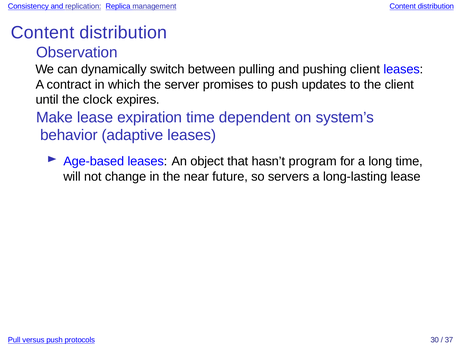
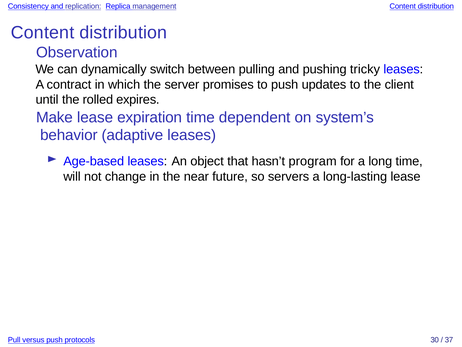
pushing client: client -> tricky
clock: clock -> rolled
